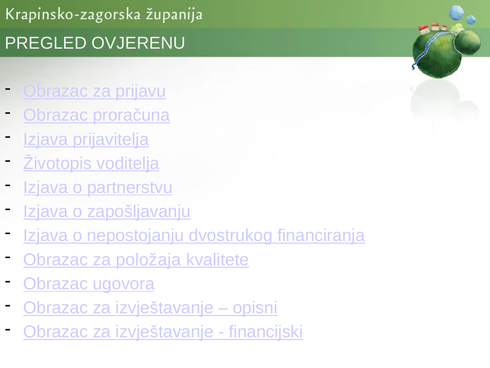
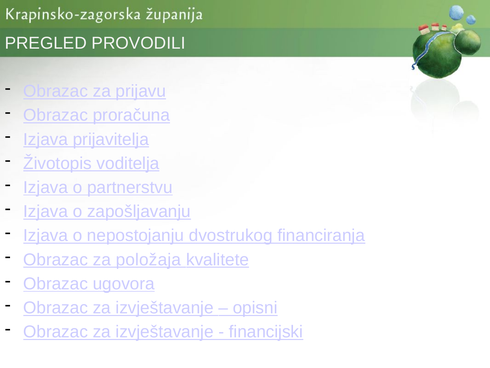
OVJERENU: OVJERENU -> PROVODILI
